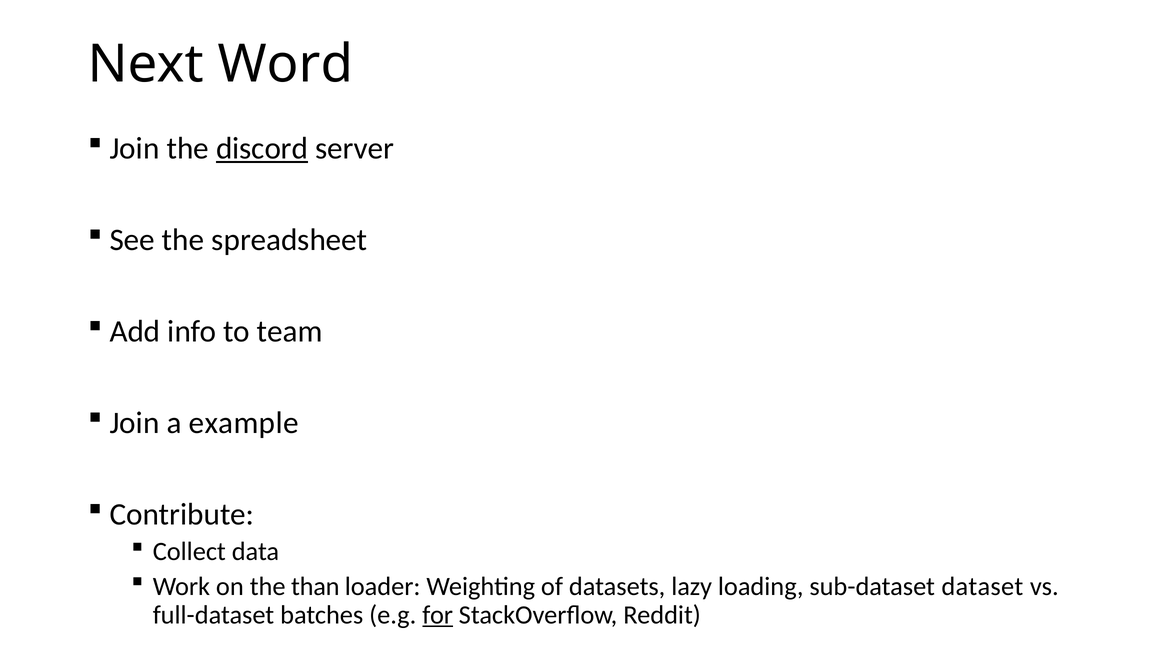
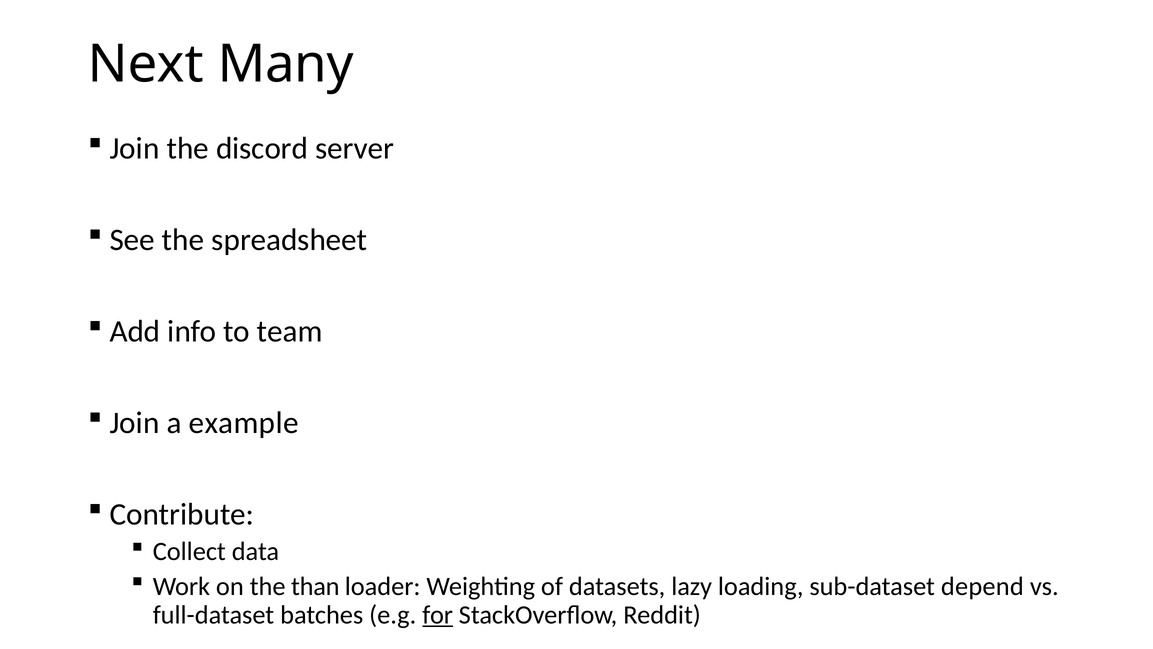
Word: Word -> Many
discord underline: present -> none
dataset: dataset -> depend
